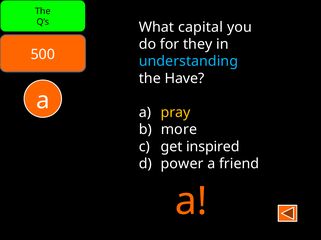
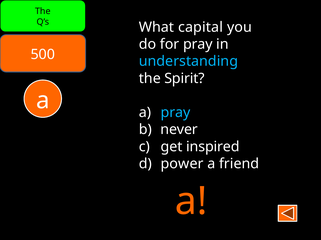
for they: they -> pray
Have: Have -> Spirit
pray at (175, 113) colour: yellow -> light blue
more: more -> never
